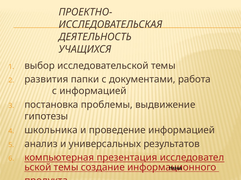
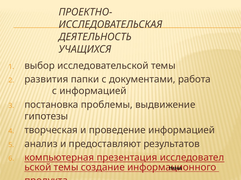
школьника: школьника -> творческая
универсальных: универсальных -> предоставляют
